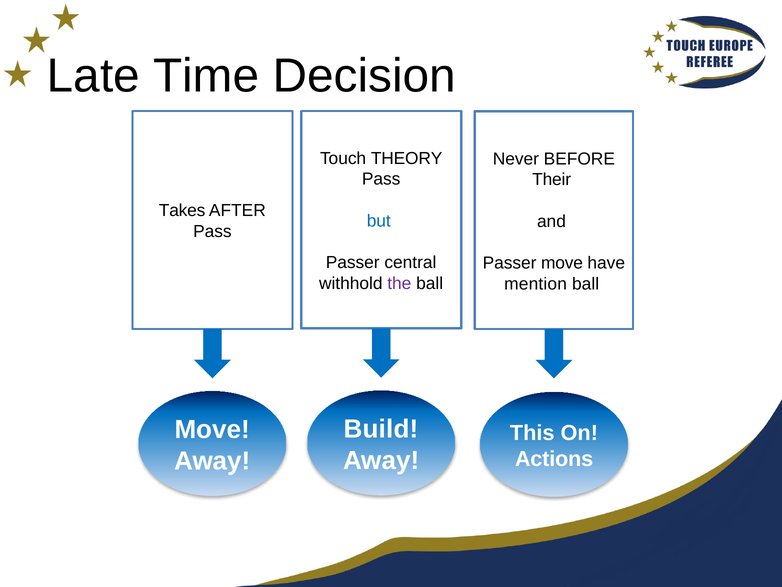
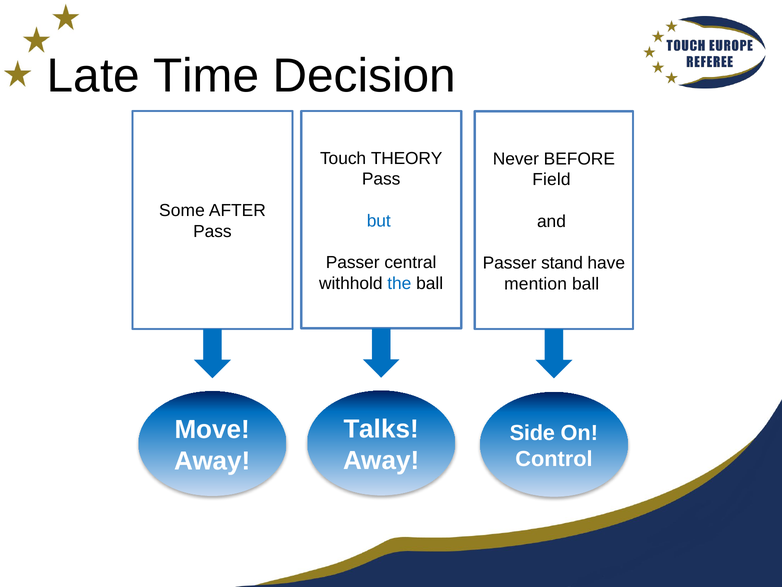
Their: Their -> Field
Takes: Takes -> Some
Passer move: move -> stand
the colour: purple -> blue
Build: Build -> Talks
This: This -> Side
Actions: Actions -> Control
